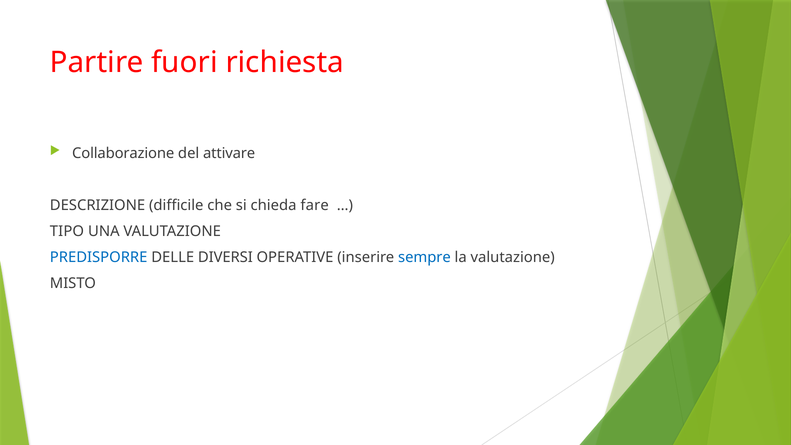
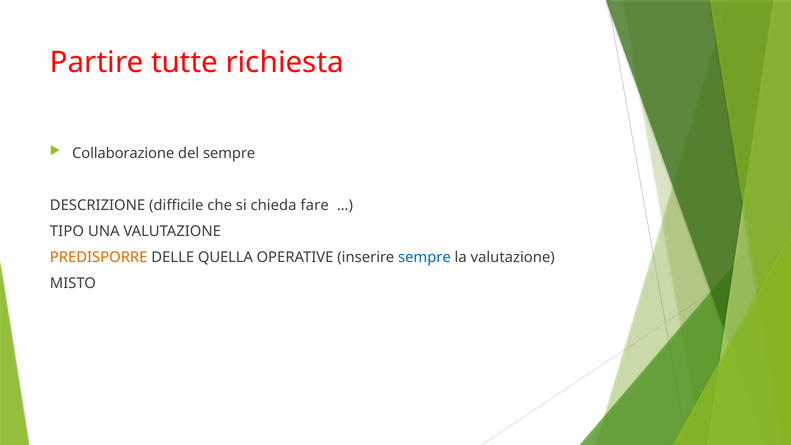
fuori: fuori -> tutte
del attivare: attivare -> sempre
PREDISPORRE colour: blue -> orange
DIVERSI: DIVERSI -> QUELLA
